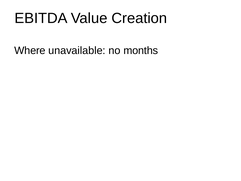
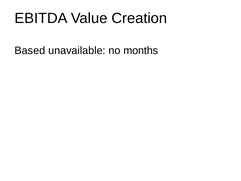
Where: Where -> Based
